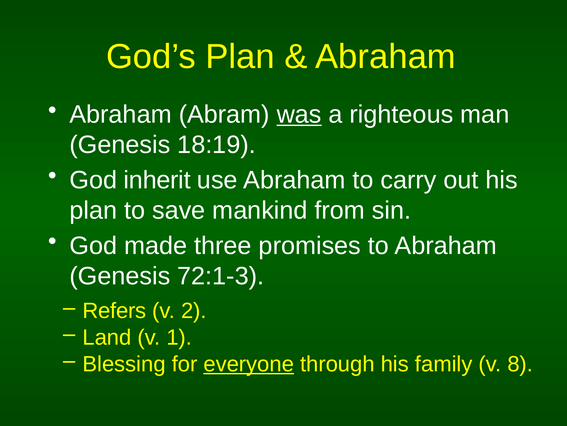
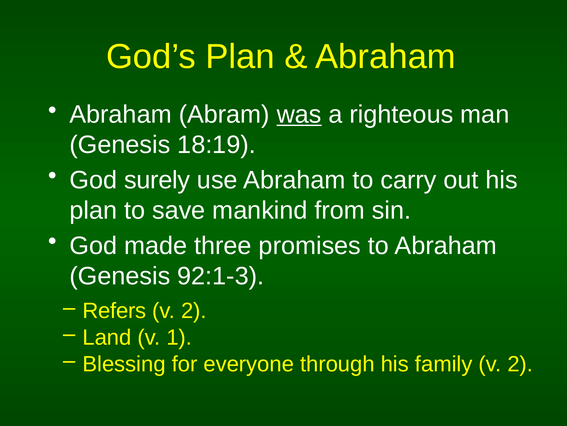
inherit: inherit -> surely
72:1-3: 72:1-3 -> 92:1-3
everyone underline: present -> none
family v 8: 8 -> 2
